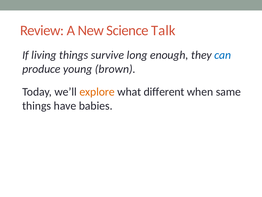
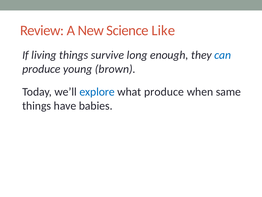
Talk: Talk -> Like
explore colour: orange -> blue
what different: different -> produce
